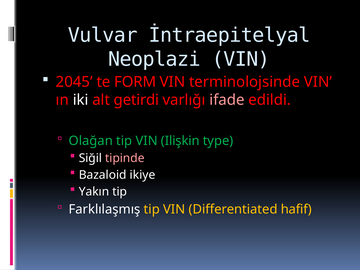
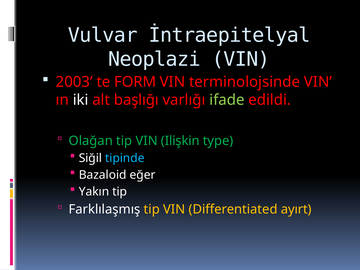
2045: 2045 -> 2003
getirdi: getirdi -> başlığı
ifade colour: pink -> light green
tipinde colour: pink -> light blue
ikiye: ikiye -> eğer
hafif: hafif -> ayırt
